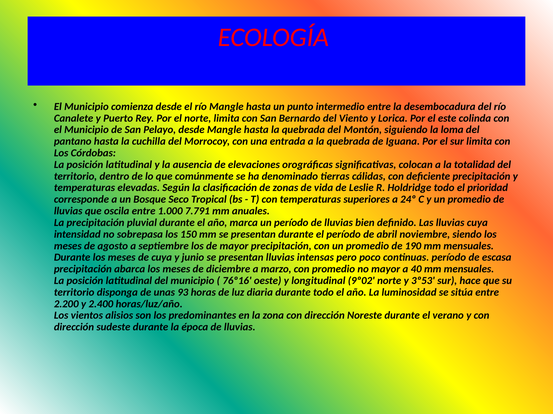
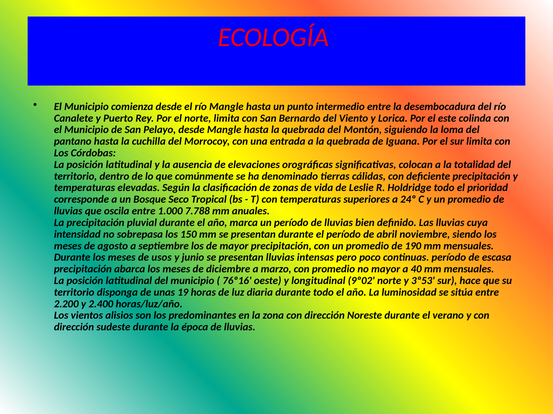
7.791: 7.791 -> 7.788
de cuya: cuya -> usos
93: 93 -> 19
